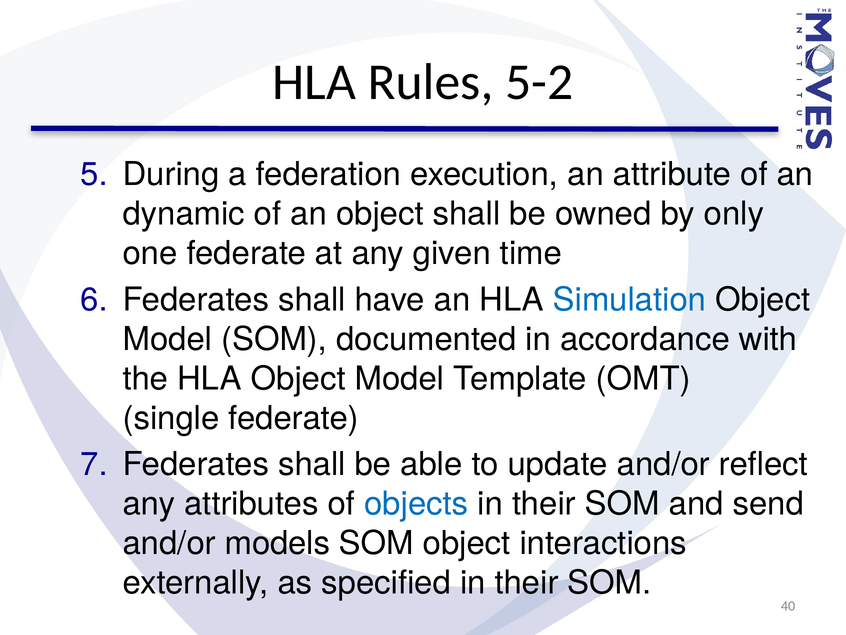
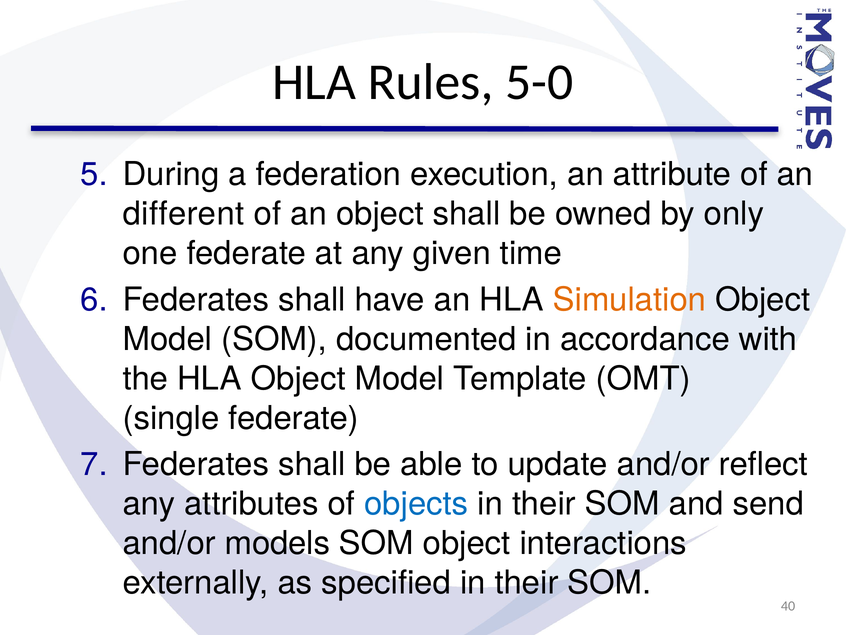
5-2: 5-2 -> 5-0
dynamic: dynamic -> different
Simulation colour: blue -> orange
